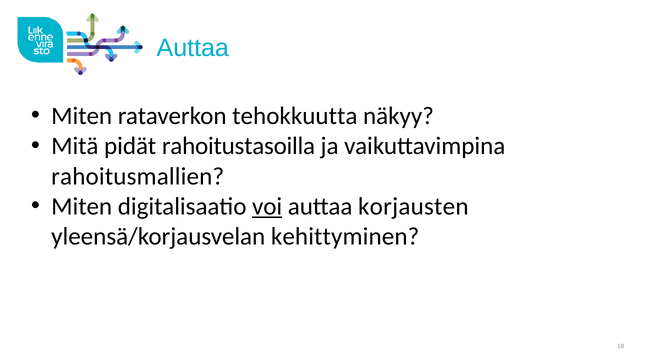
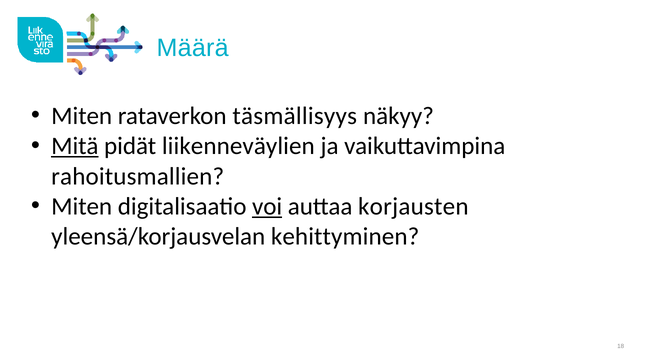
Auttaa at (193, 48): Auttaa -> Määrä
tehokkuutta: tehokkuutta -> täsmällisyys
Mitä underline: none -> present
rahoitustasoilla: rahoitustasoilla -> liikenneväylien
